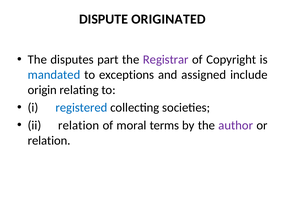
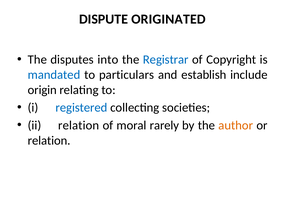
part: part -> into
Registrar colour: purple -> blue
exceptions: exceptions -> particulars
assigned: assigned -> establish
terms: terms -> rarely
author colour: purple -> orange
